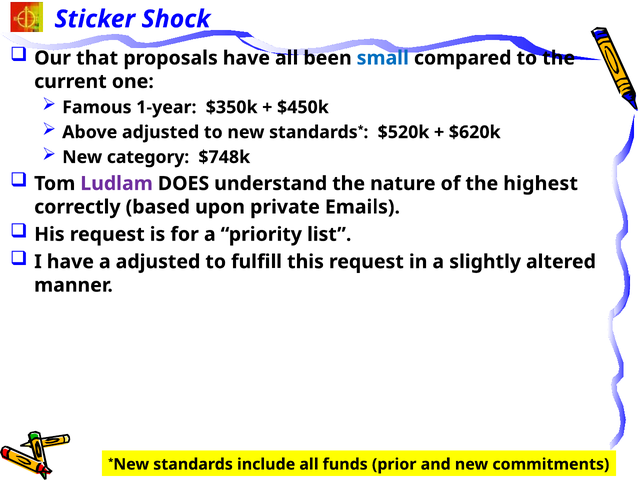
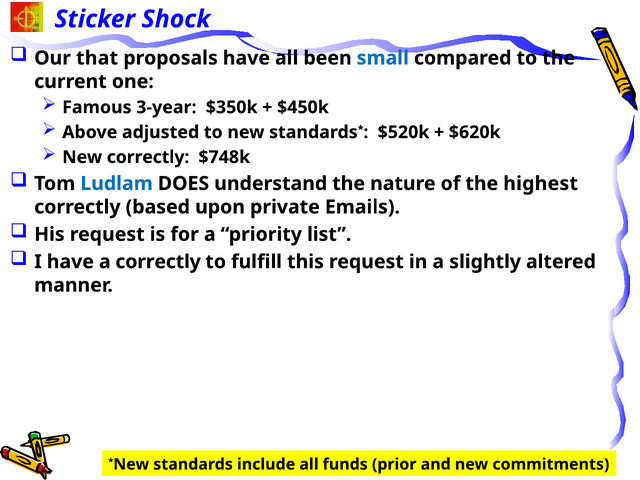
1-year: 1-year -> 3-year
New category: category -> correctly
Ludlam colour: purple -> blue
a adjusted: adjusted -> correctly
